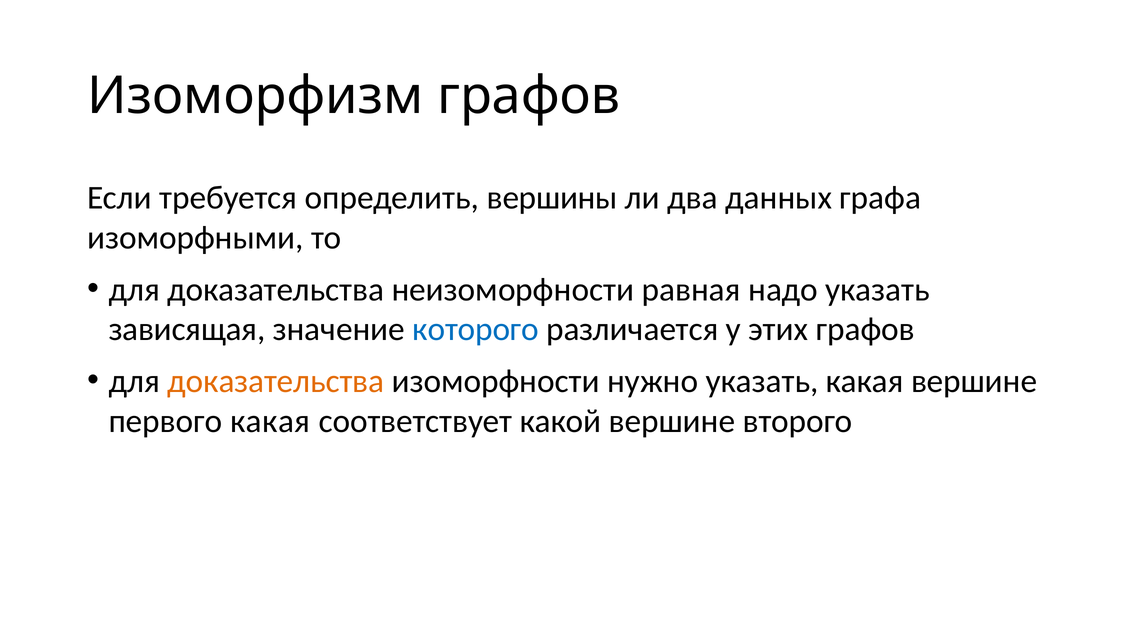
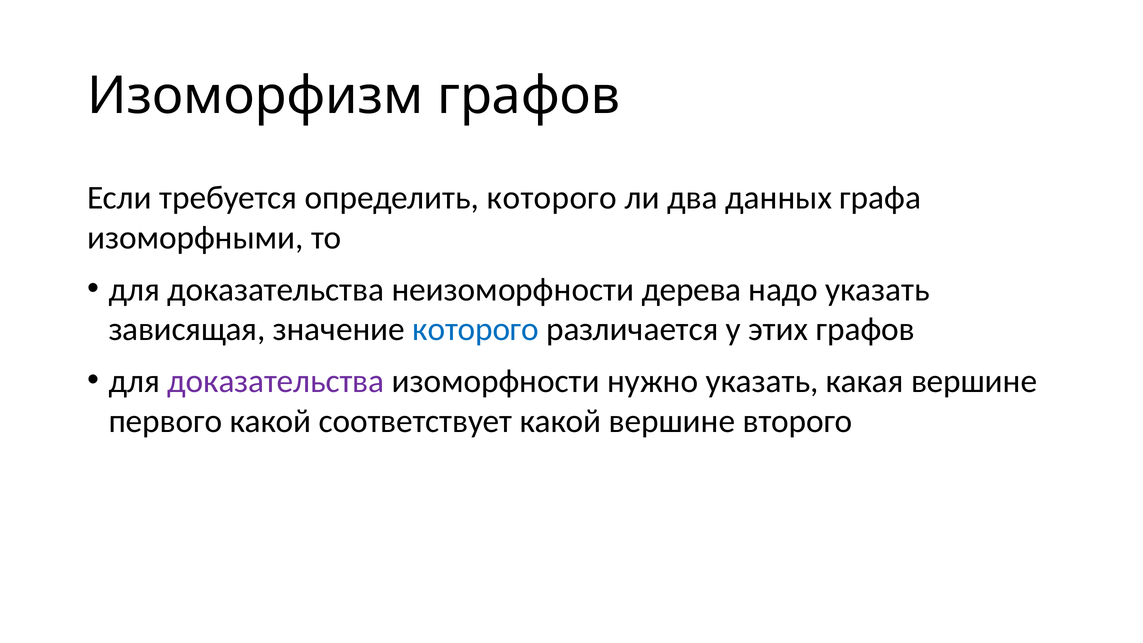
определить вершины: вершины -> которого
равная: равная -> дерева
доказательства at (276, 381) colour: orange -> purple
первого какая: какая -> какой
